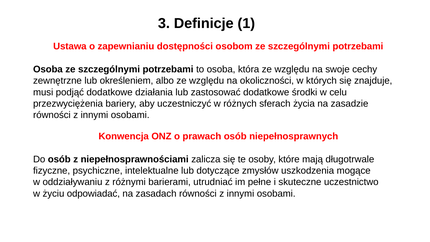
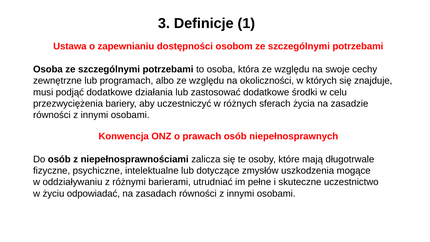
określeniem: określeniem -> programach
